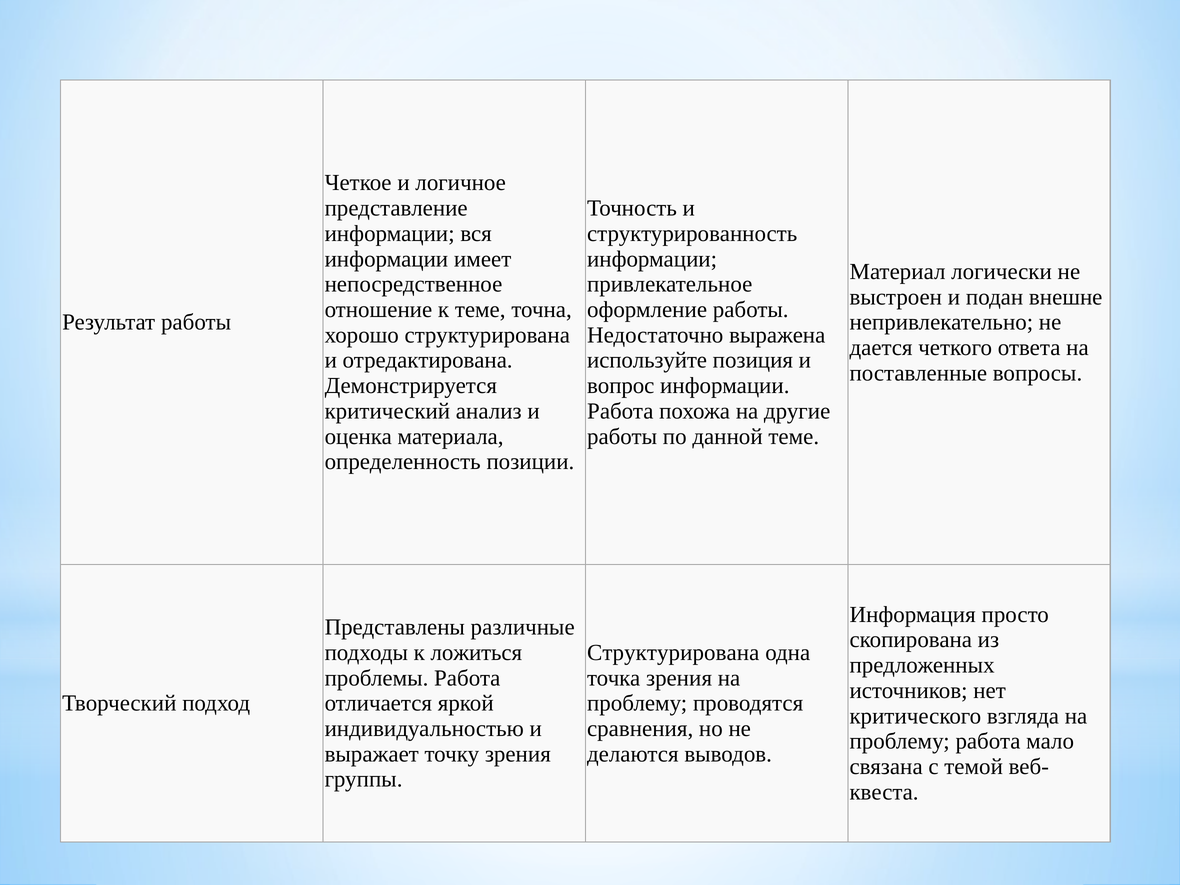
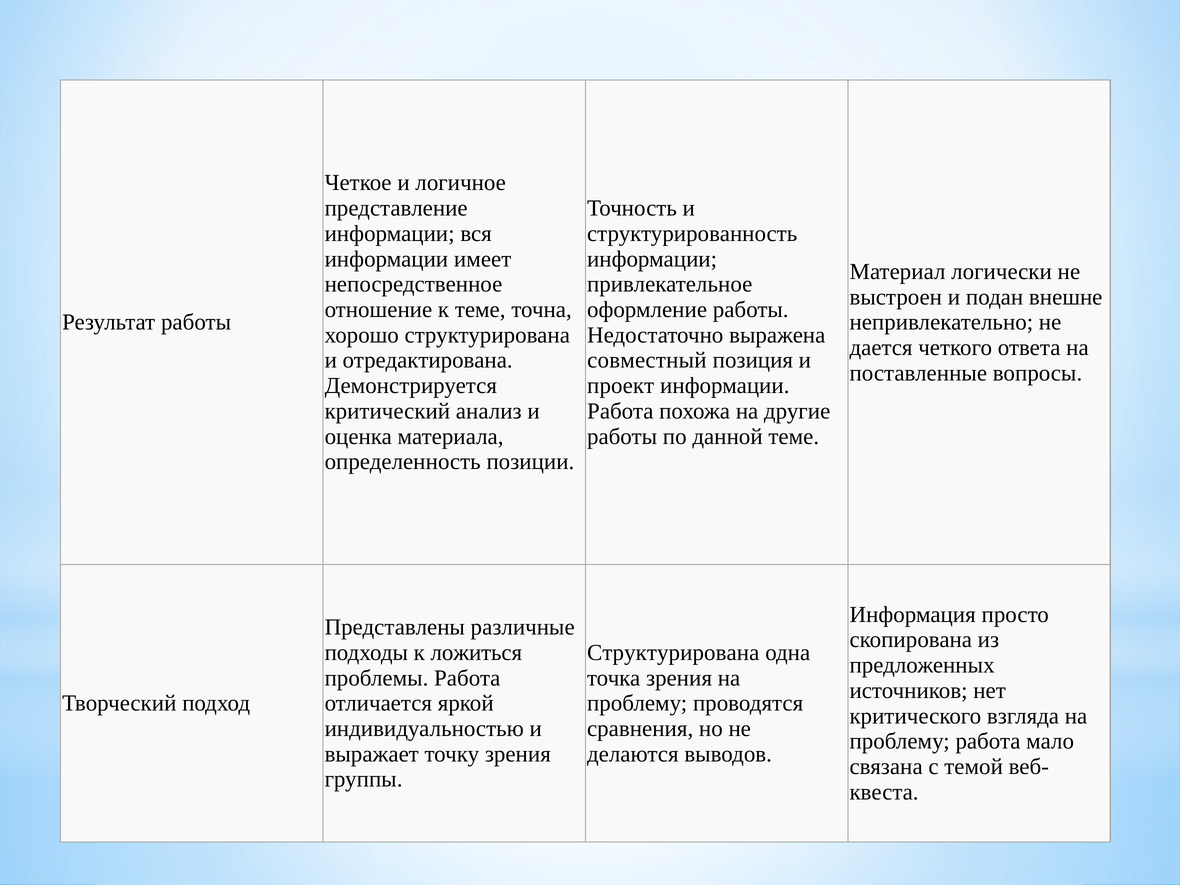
используйте: используйте -> совместный
вопрос: вопрос -> проект
